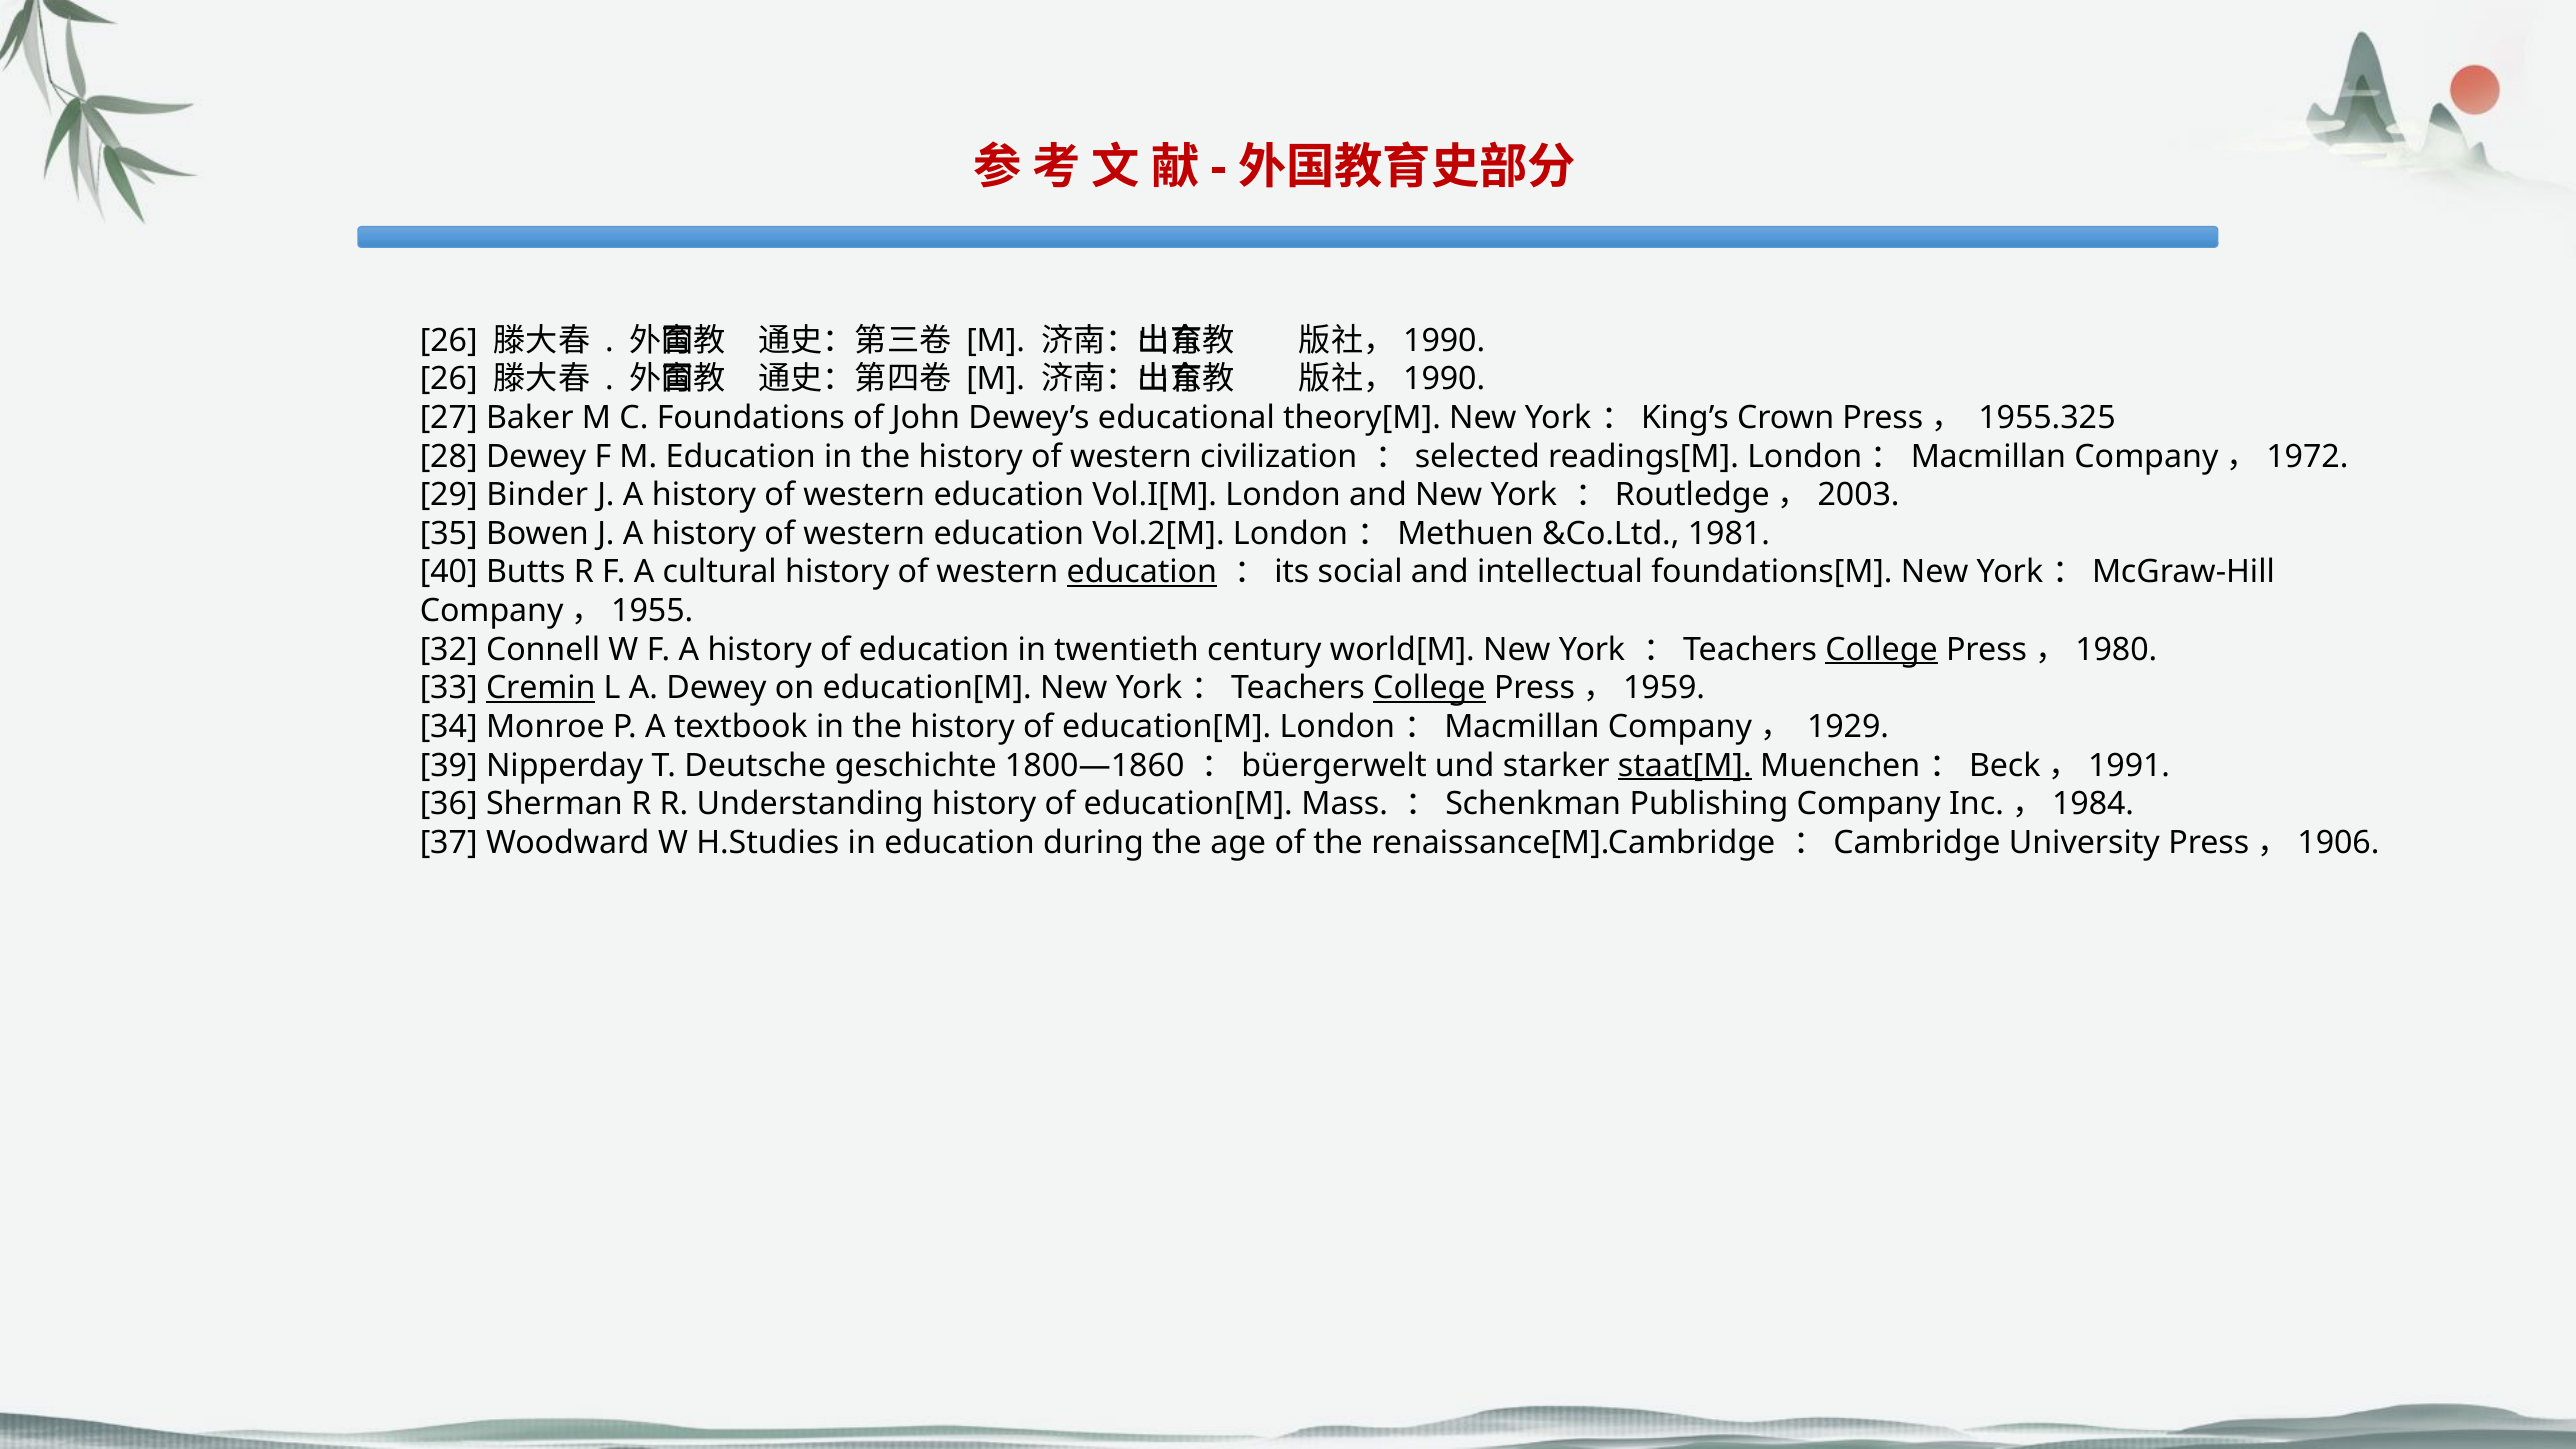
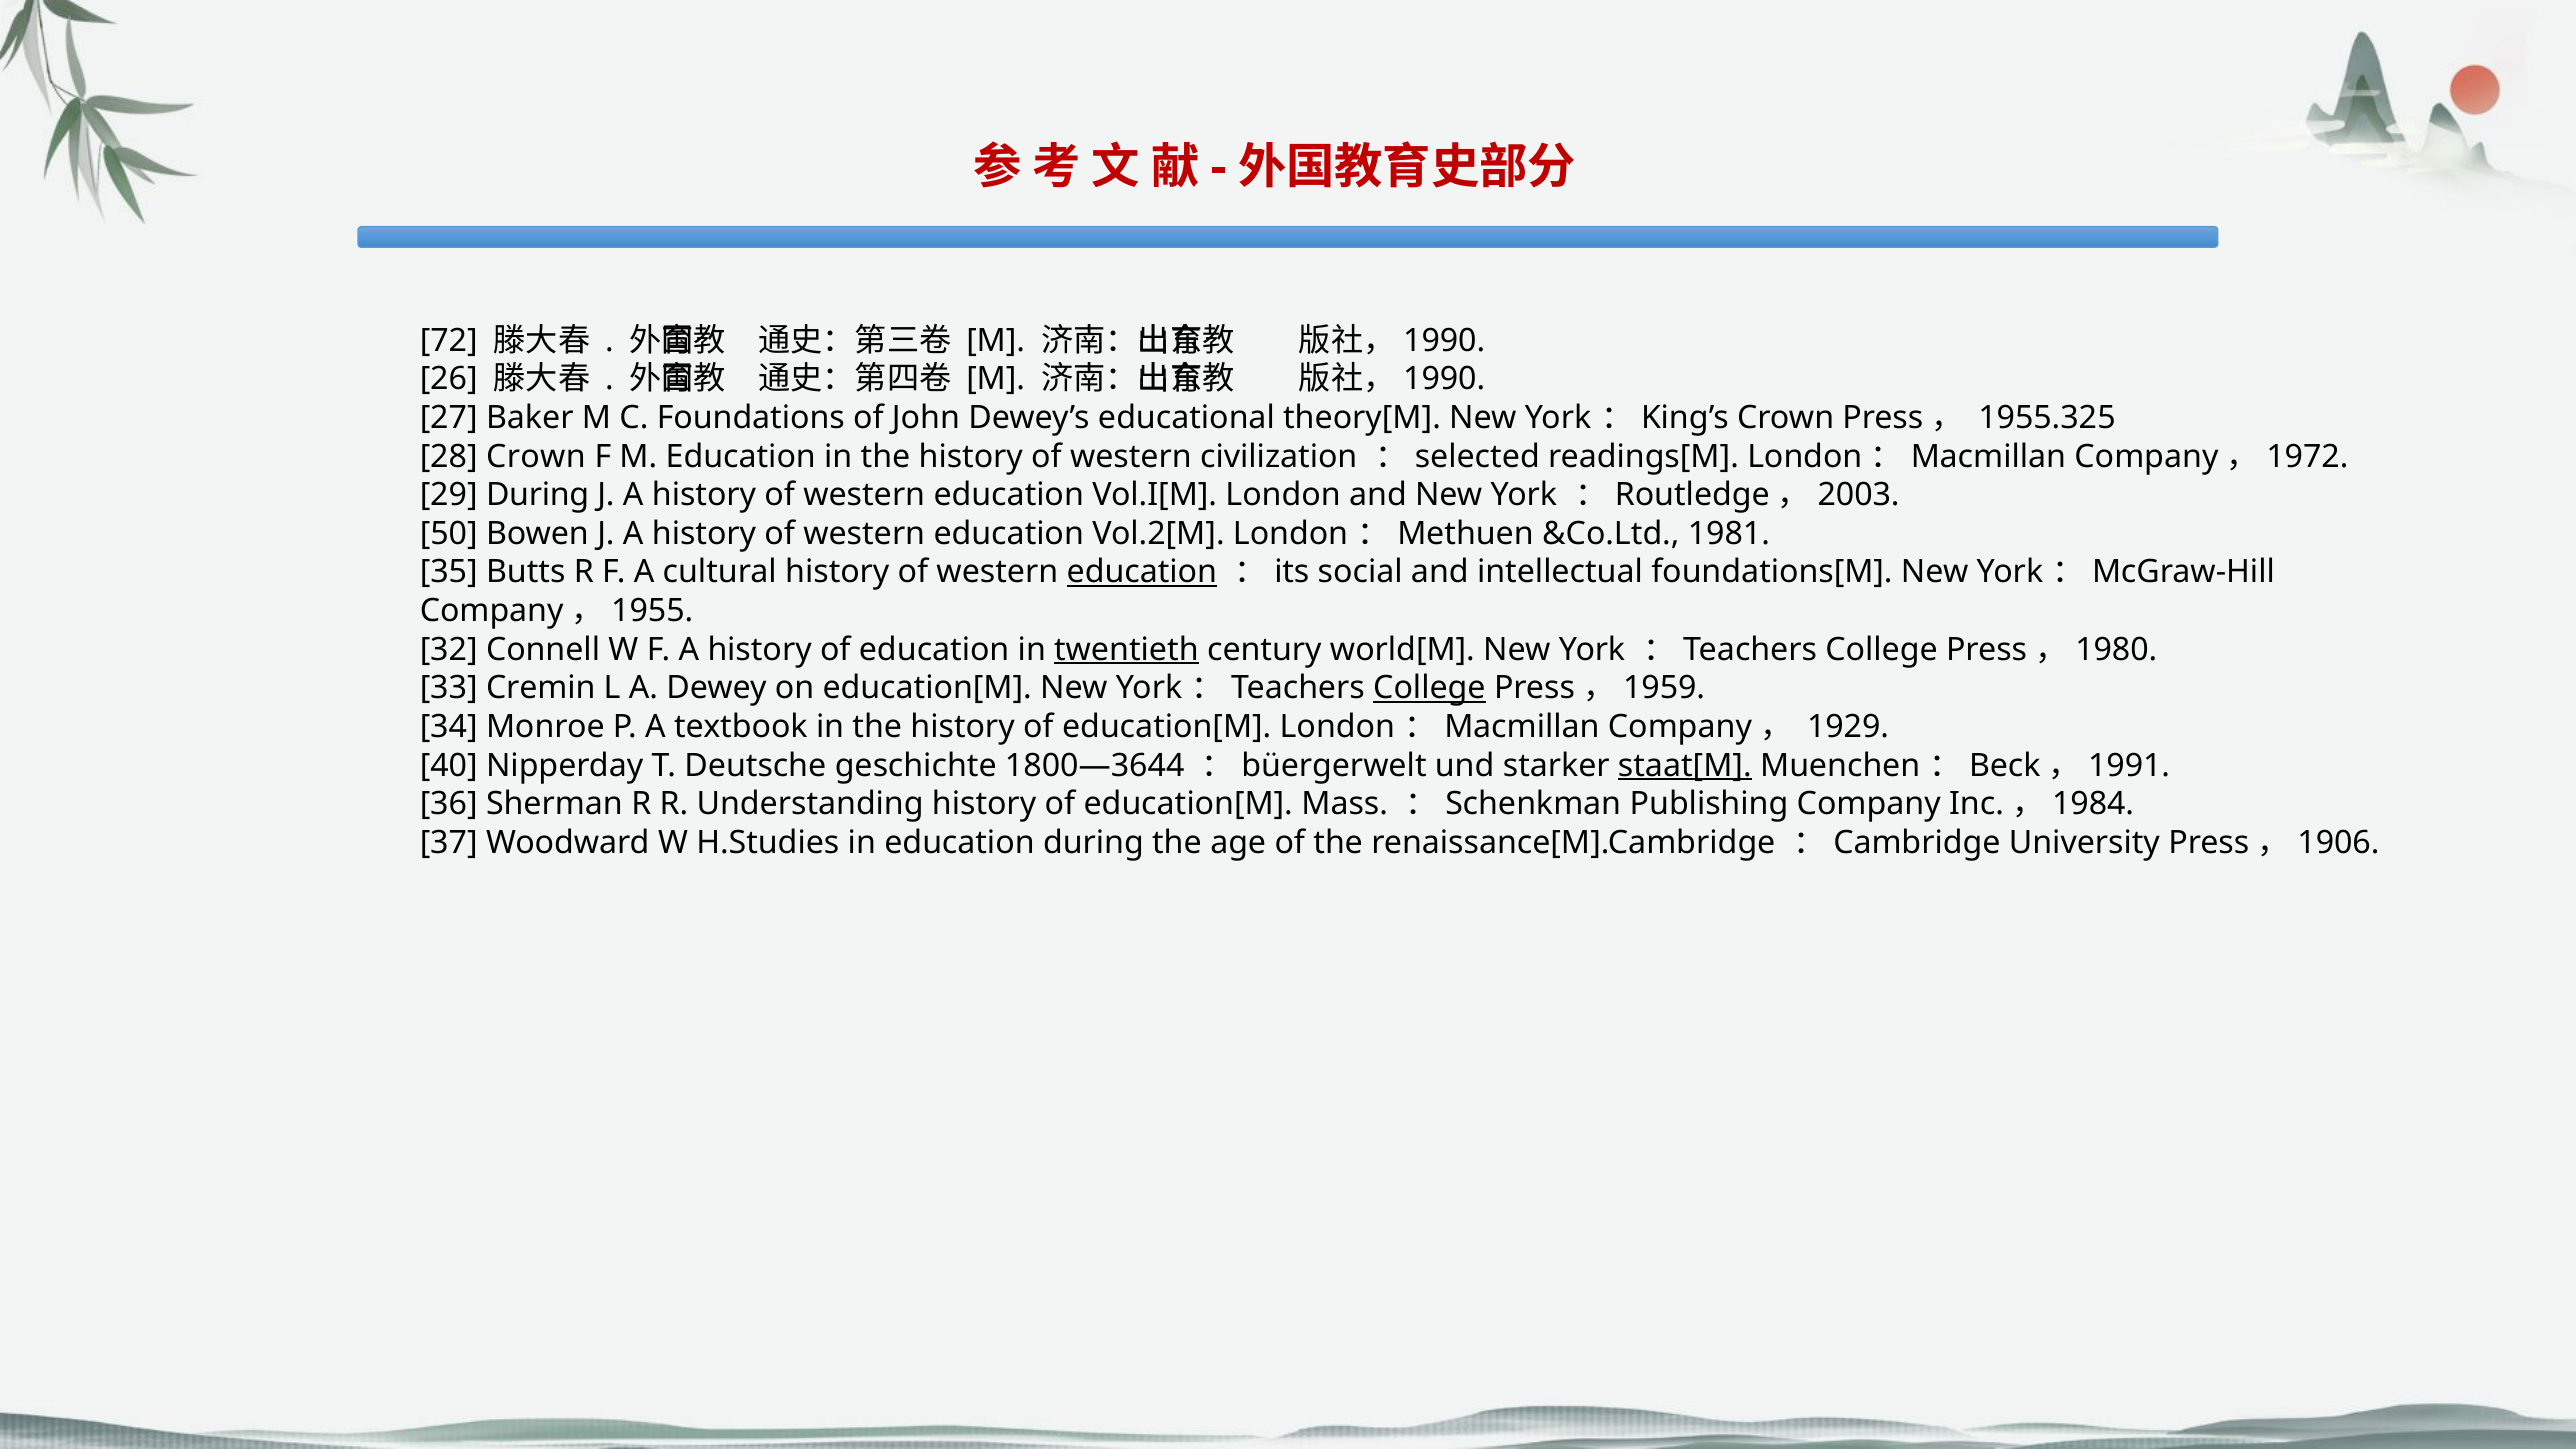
26 at (449, 340): 26 -> 72
28 Dewey: Dewey -> Crown
29 Binder: Binder -> During
35: 35 -> 50
40: 40 -> 35
twentieth underline: none -> present
College at (1882, 650) underline: present -> none
Cremin underline: present -> none
39: 39 -> 40
1800—1860: 1800—1860 -> 1800—3644
